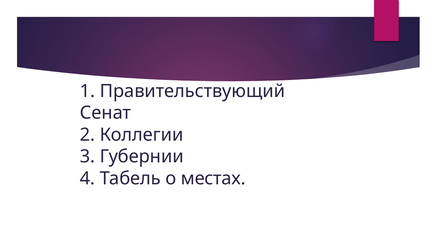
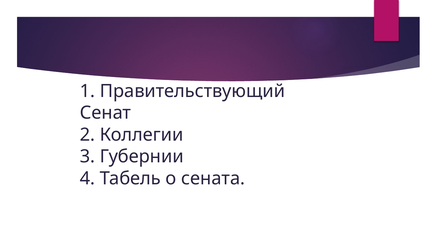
местах: местах -> сената
